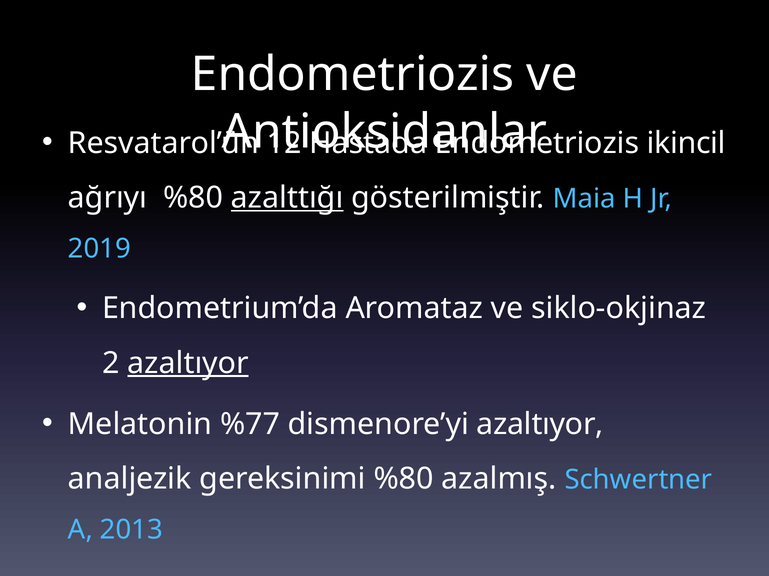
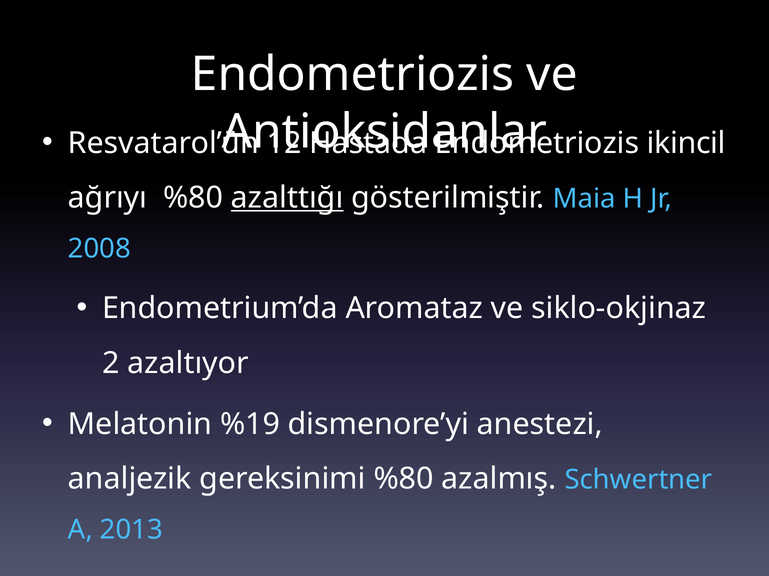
2019: 2019 -> 2008
azaltıyor at (188, 363) underline: present -> none
%77: %77 -> %19
dismenore’yi azaltıyor: azaltıyor -> anestezi
